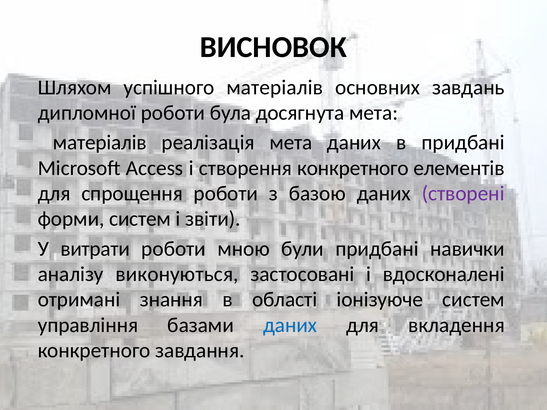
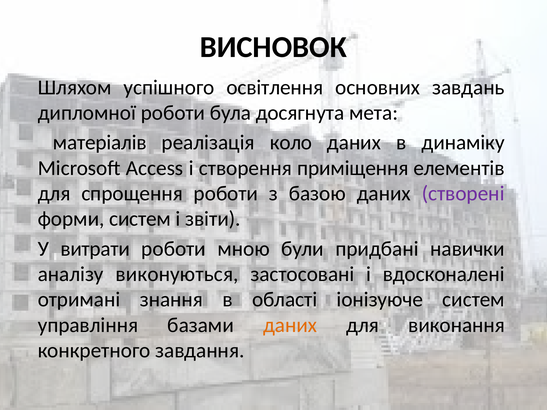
успішного матеріалів: матеріалів -> освітлення
реалізація мета: мета -> коло
в придбані: придбані -> динаміку
створення конкретного: конкретного -> приміщення
даних at (290, 325) colour: blue -> orange
вкладення: вкладення -> виконання
